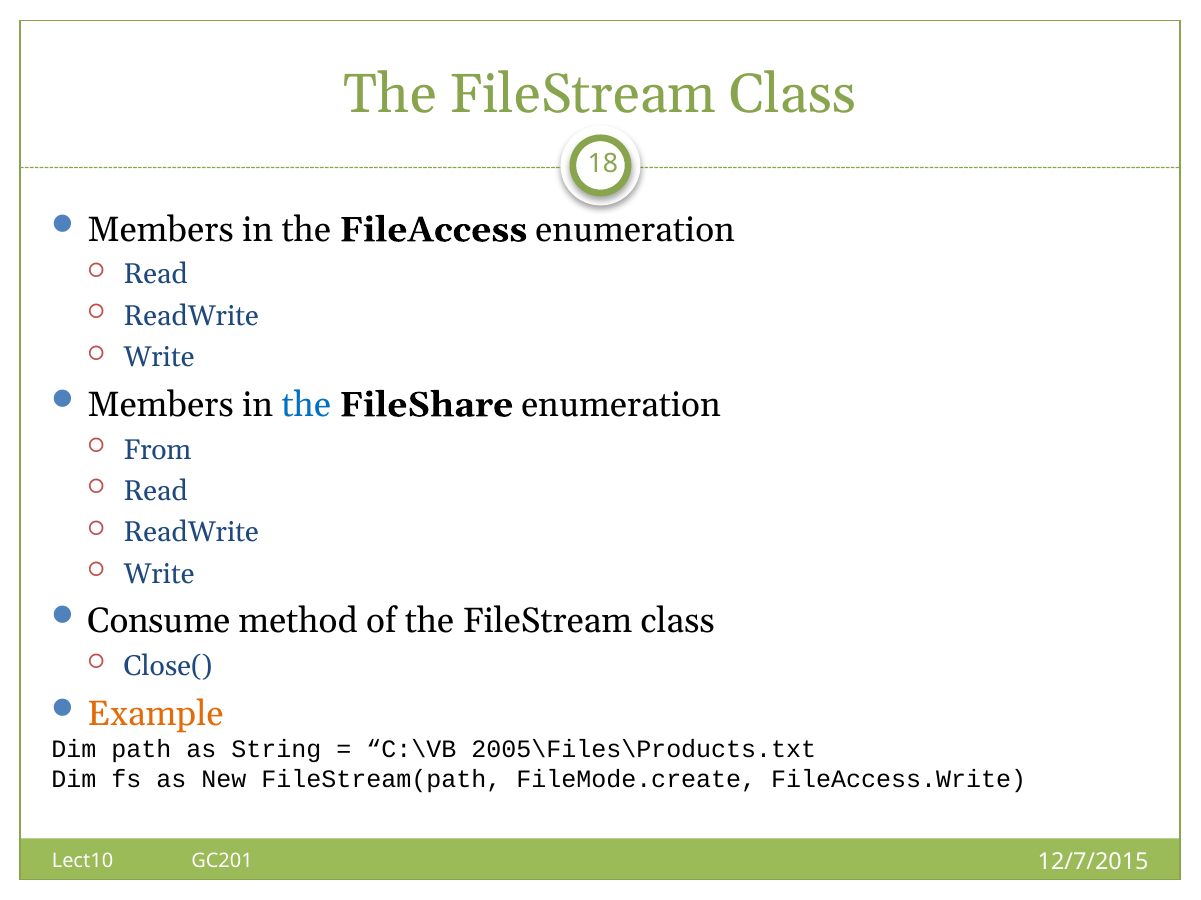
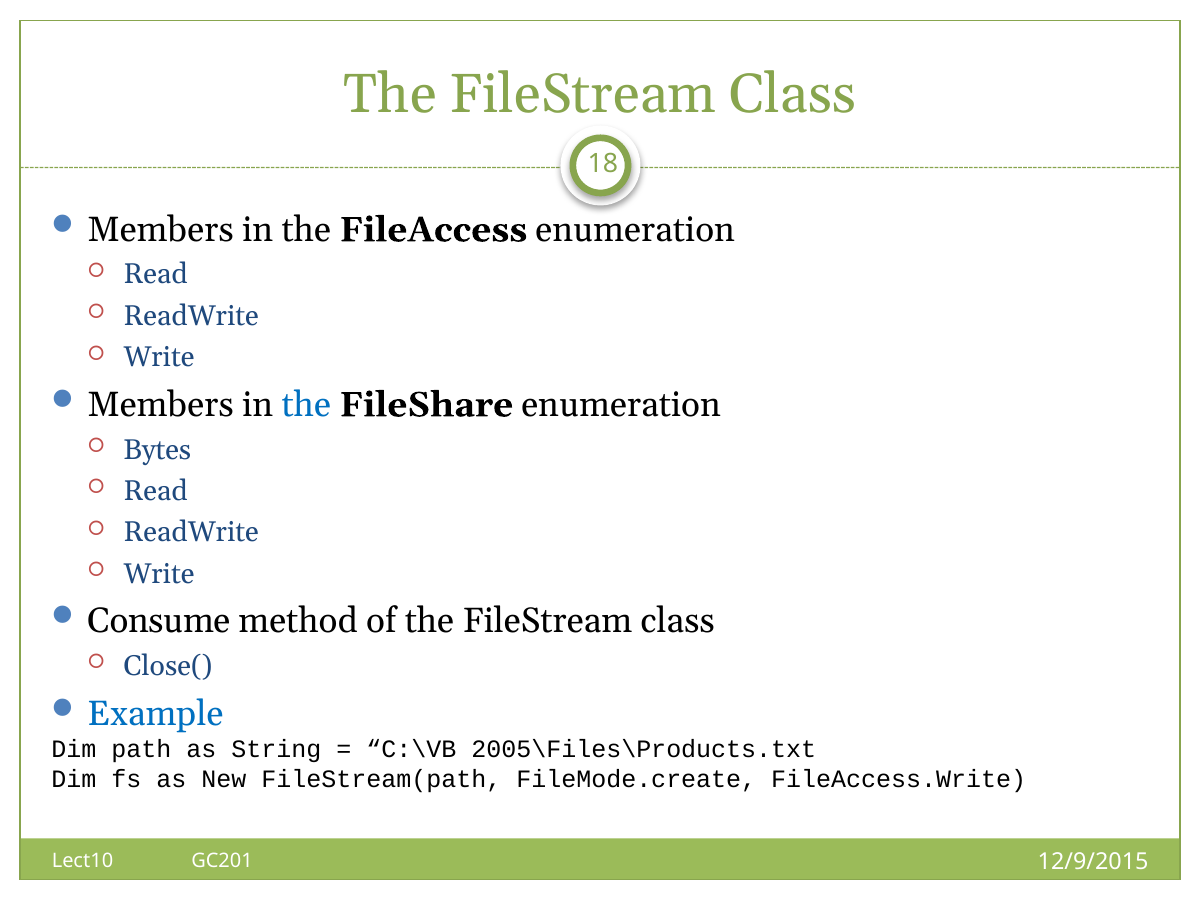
From: From -> Bytes
Example colour: orange -> blue
12/7/2015: 12/7/2015 -> 12/9/2015
